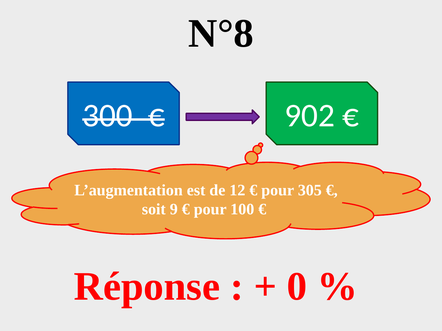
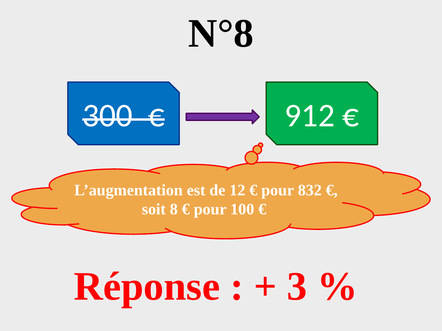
902: 902 -> 912
305: 305 -> 832
9: 9 -> 8
0: 0 -> 3
